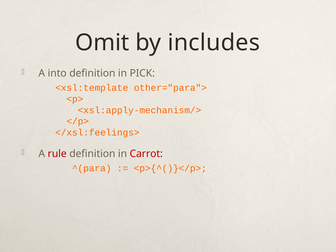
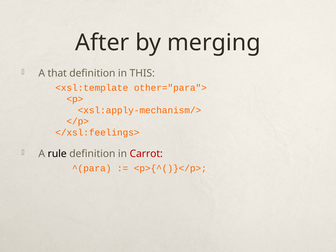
Omit: Omit -> After
includes: includes -> merging
into: into -> that
PICK: PICK -> THIS
rule colour: red -> black
